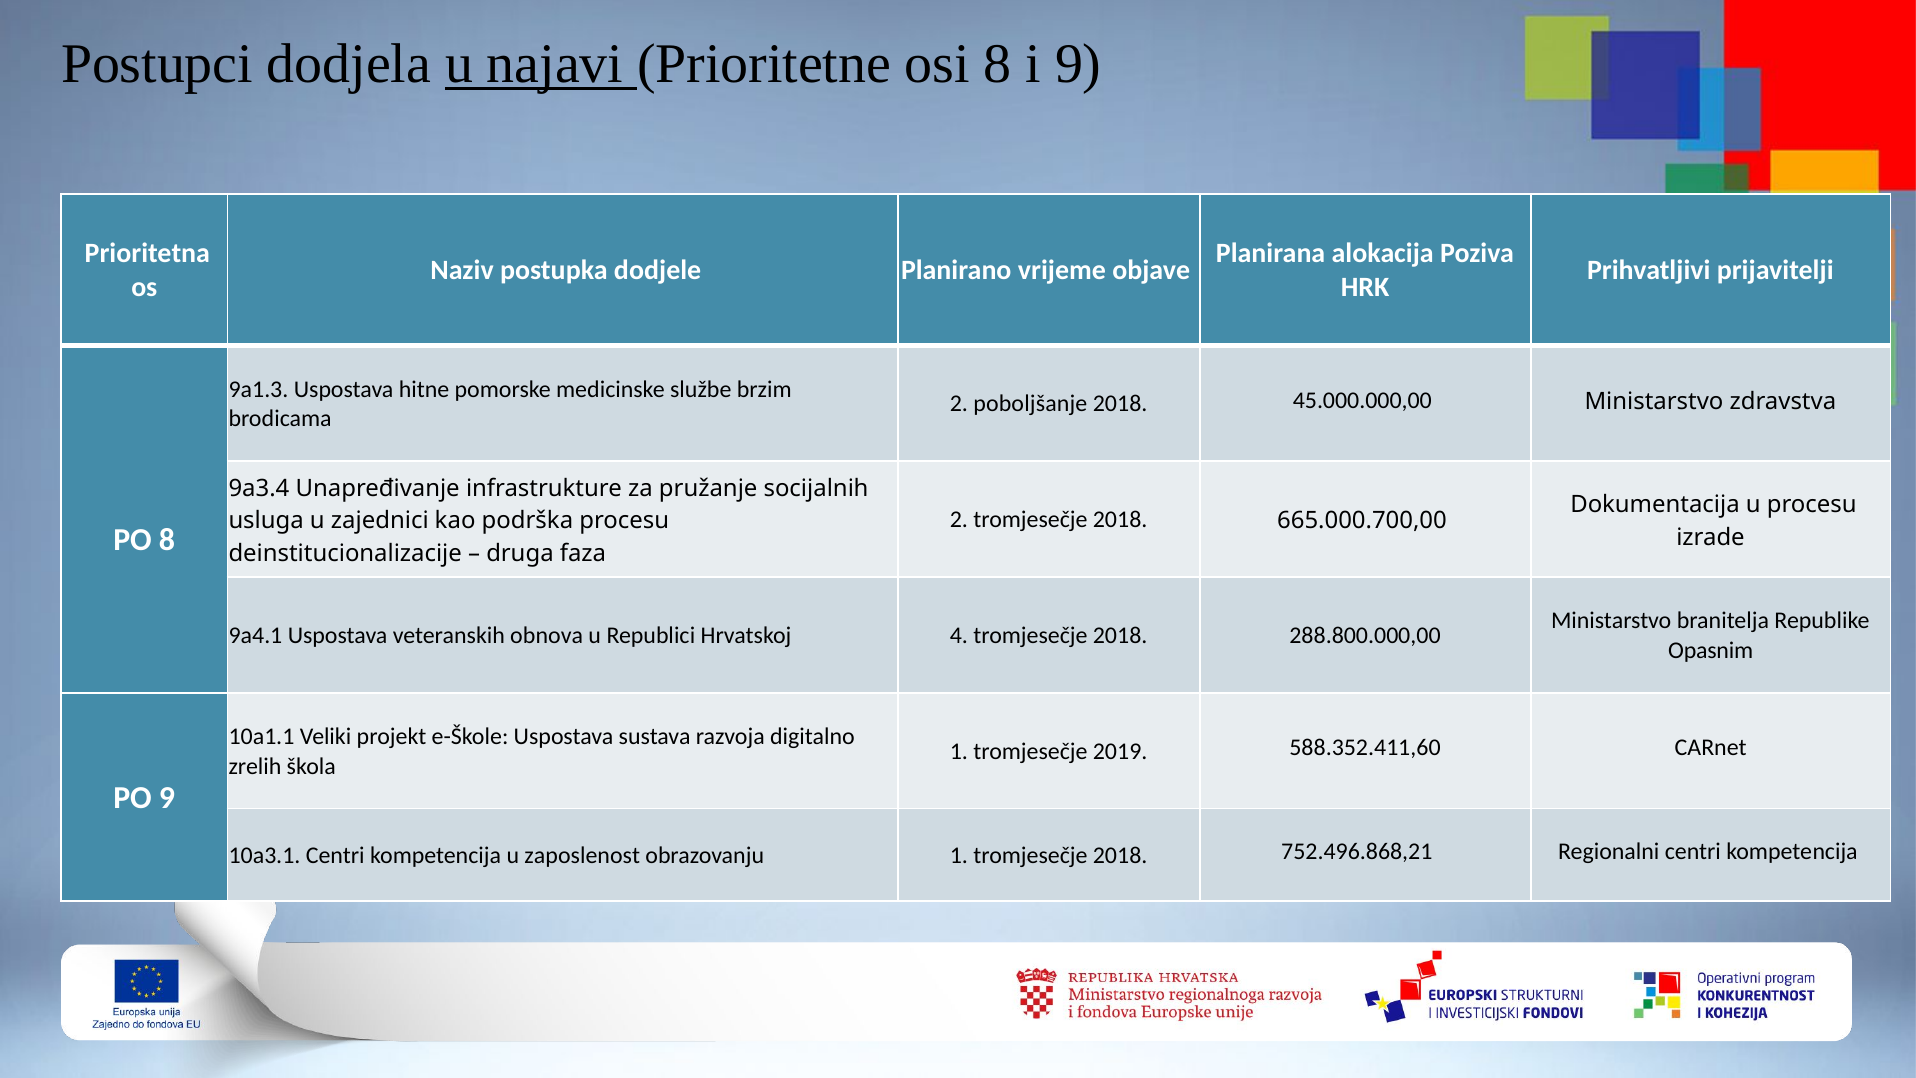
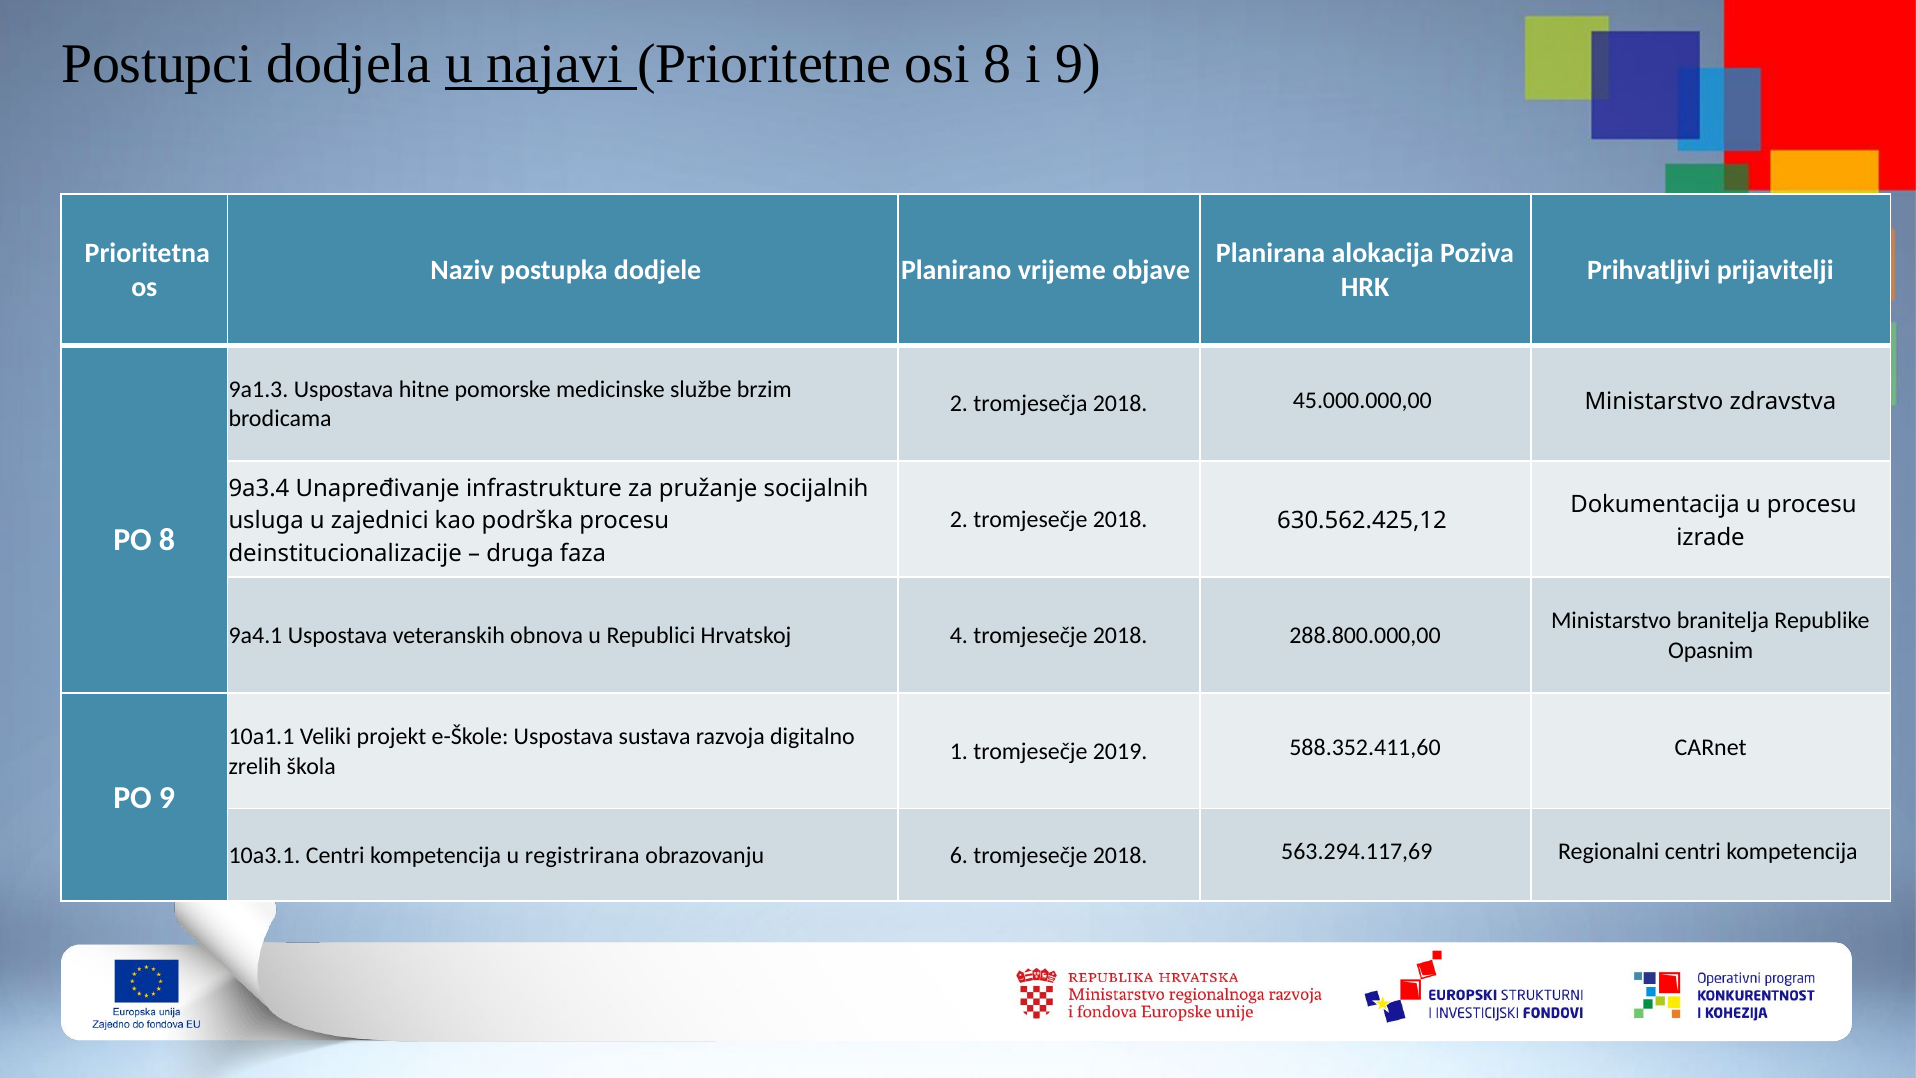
poboljšanje: poboljšanje -> tromjesečja
665.000.700,00: 665.000.700,00 -> 630.562.425,12
zaposlenost: zaposlenost -> registrirana
obrazovanju 1: 1 -> 6
752.496.868,21: 752.496.868,21 -> 563.294.117,69
